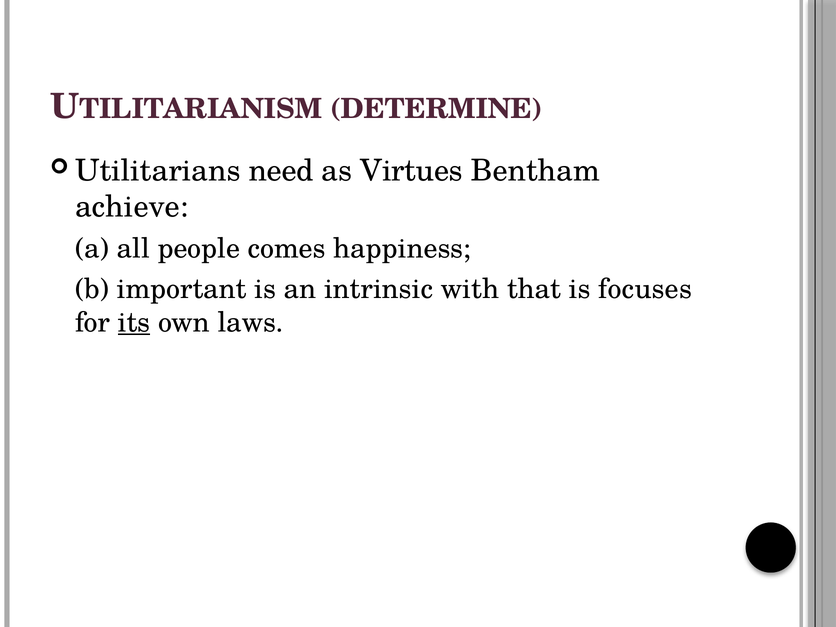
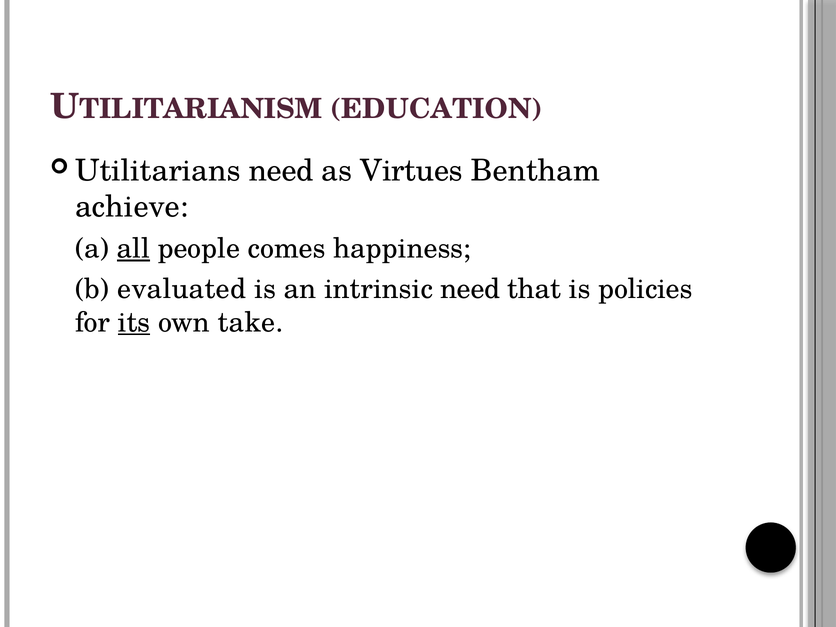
DETERMINE: DETERMINE -> EDUCATION
all underline: none -> present
important: important -> evaluated
intrinsic with: with -> need
focuses: focuses -> policies
laws: laws -> take
